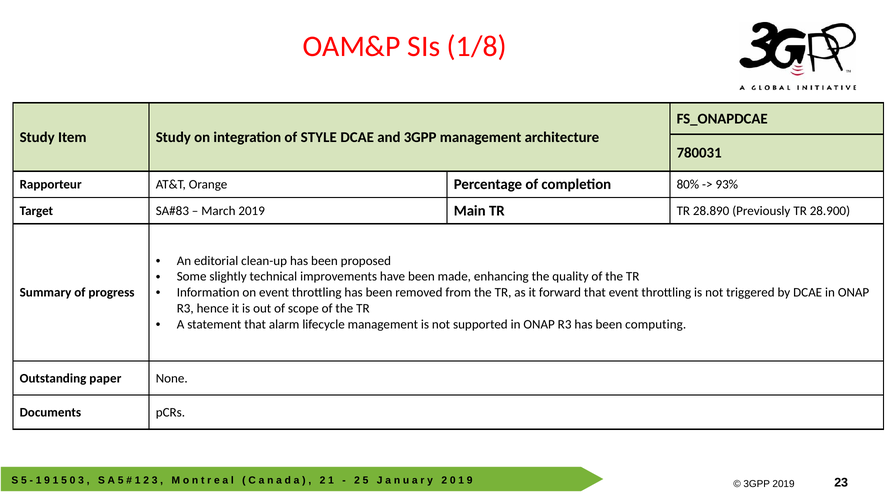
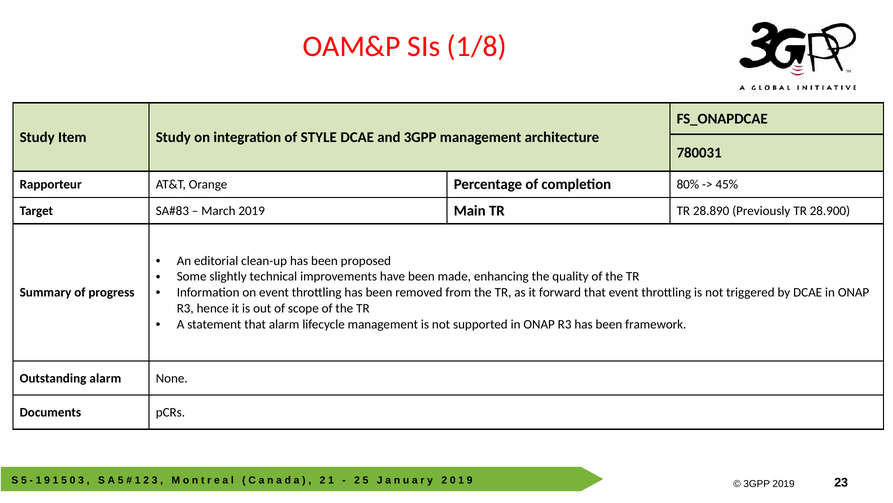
93%: 93% -> 45%
computing: computing -> framework
Outstanding paper: paper -> alarm
